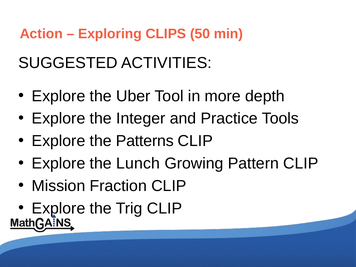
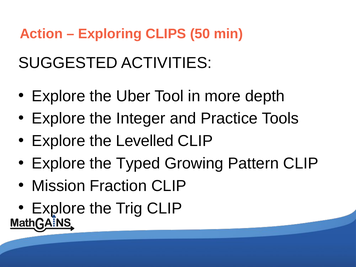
Patterns: Patterns -> Levelled
Lunch: Lunch -> Typed
